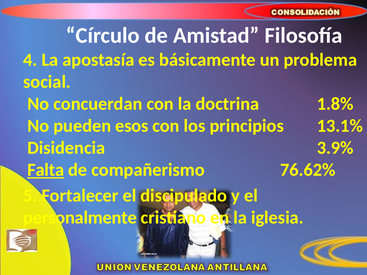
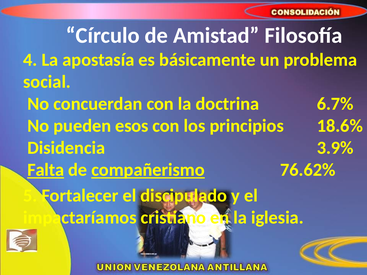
1.8%: 1.8% -> 6.7%
13.1%: 13.1% -> 18.6%
compañerismo underline: none -> present
personalmente: personalmente -> impactaríamos
